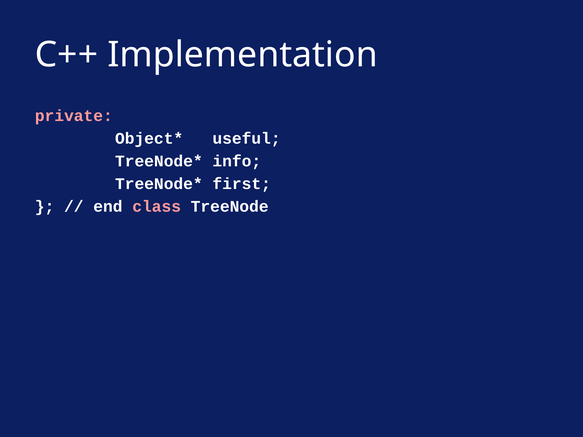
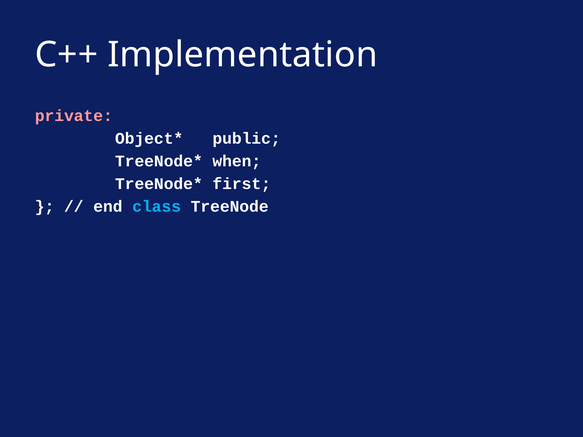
useful: useful -> public
info: info -> when
class colour: pink -> light blue
